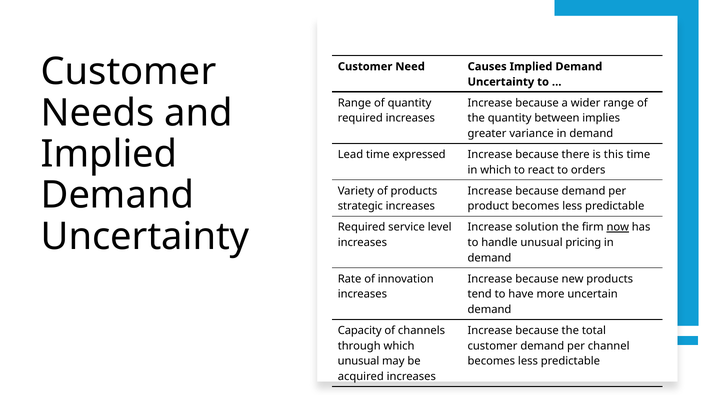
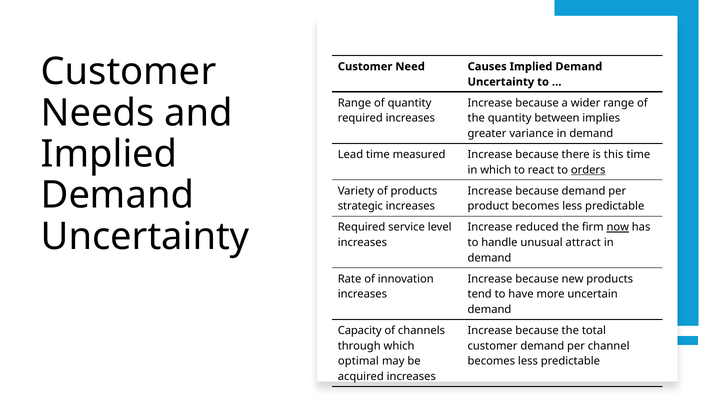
expressed: expressed -> measured
orders underline: none -> present
solution: solution -> reduced
pricing: pricing -> attract
unusual at (358, 361): unusual -> optimal
